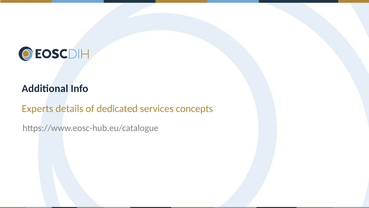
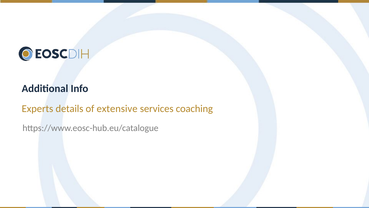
dedicated: dedicated -> extensive
concepts: concepts -> coaching
